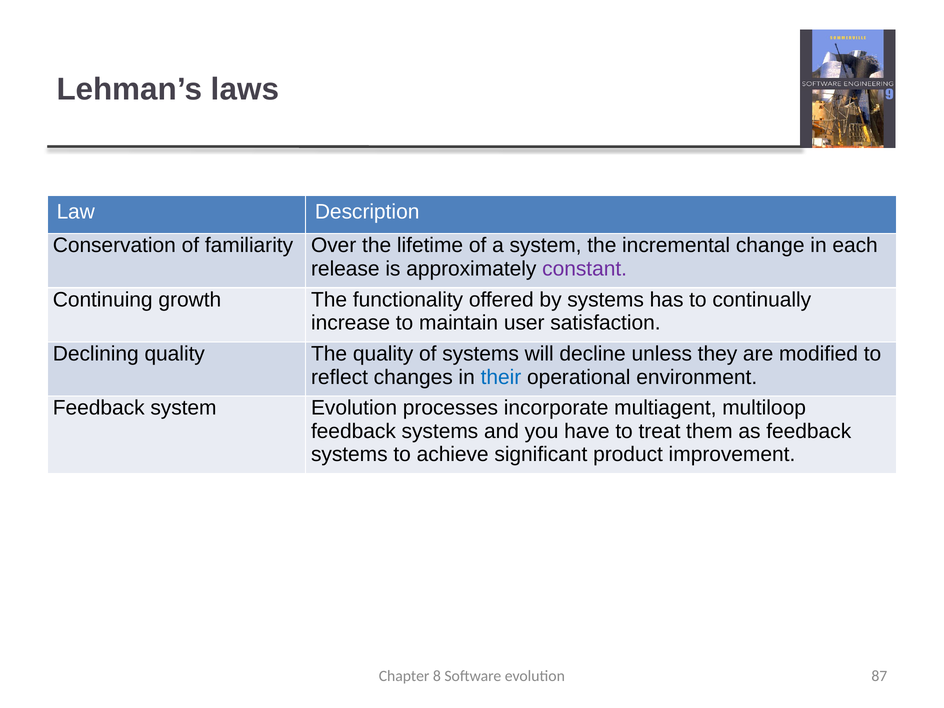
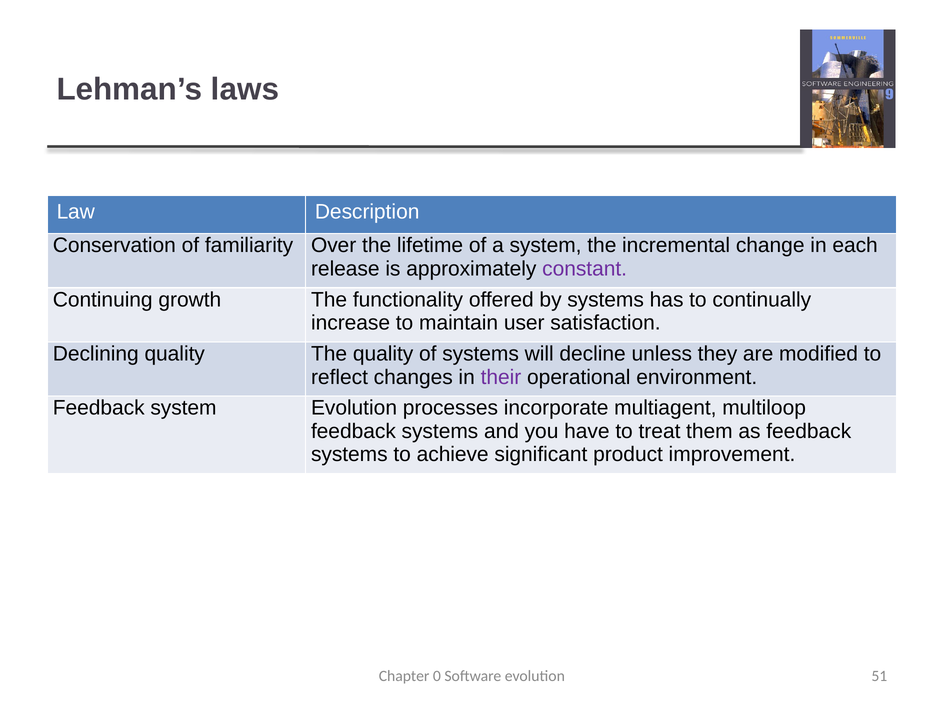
their colour: blue -> purple
8: 8 -> 0
87: 87 -> 51
